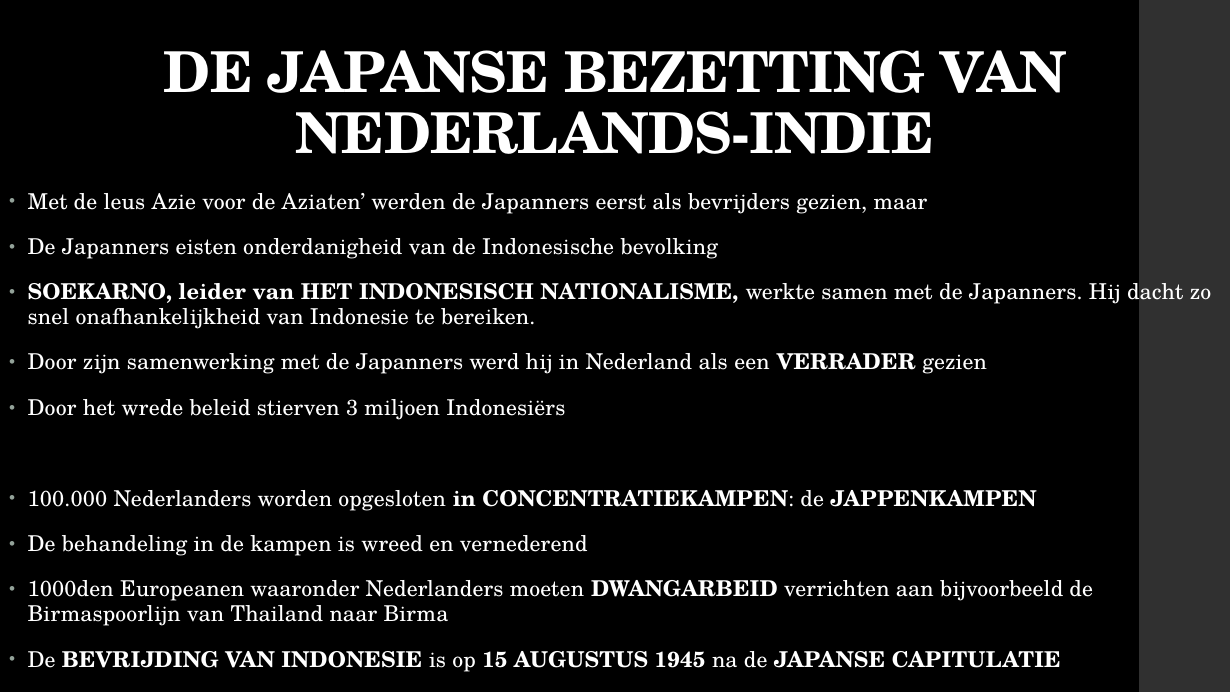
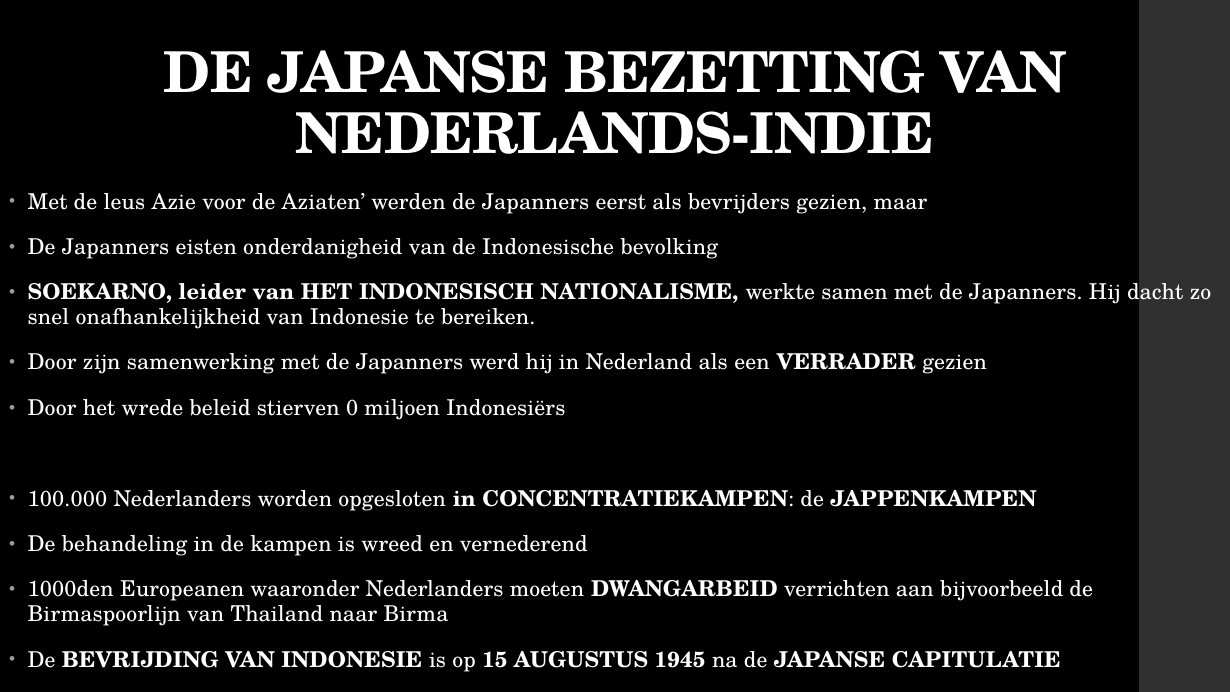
3: 3 -> 0
